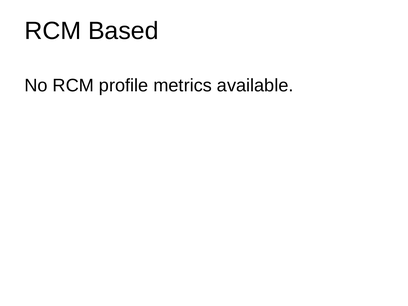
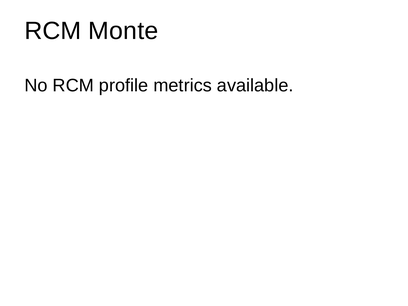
Based: Based -> Monte
